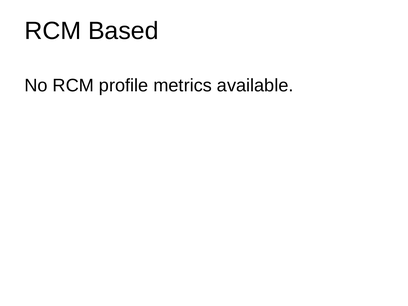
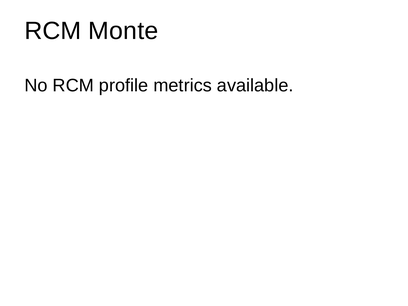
Based: Based -> Monte
